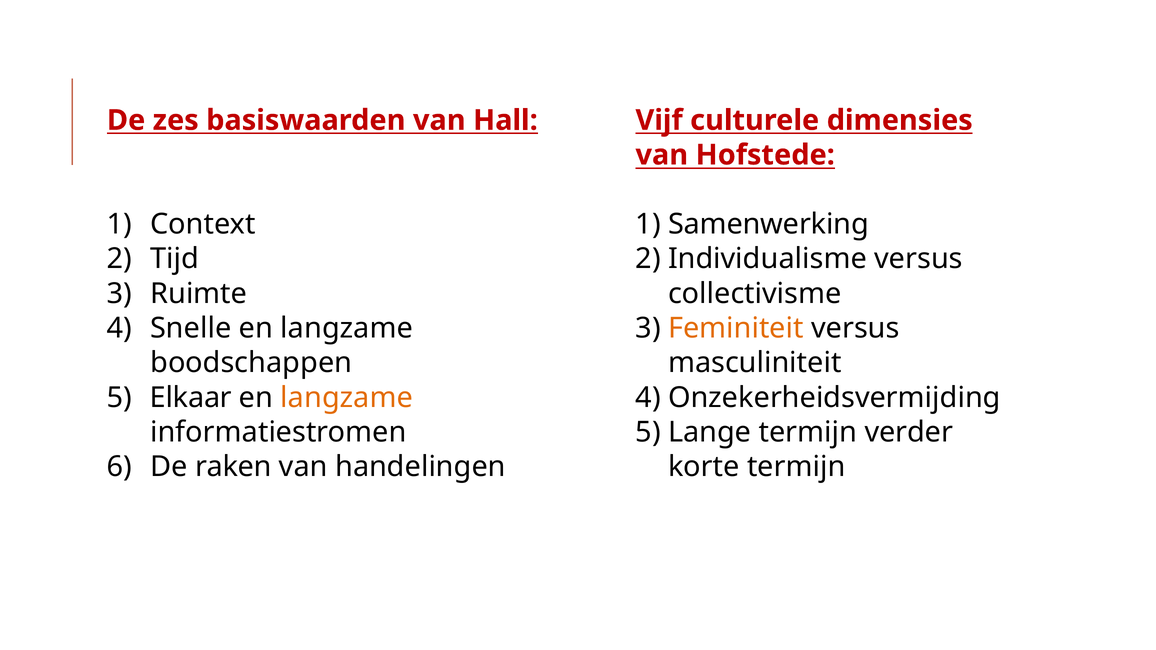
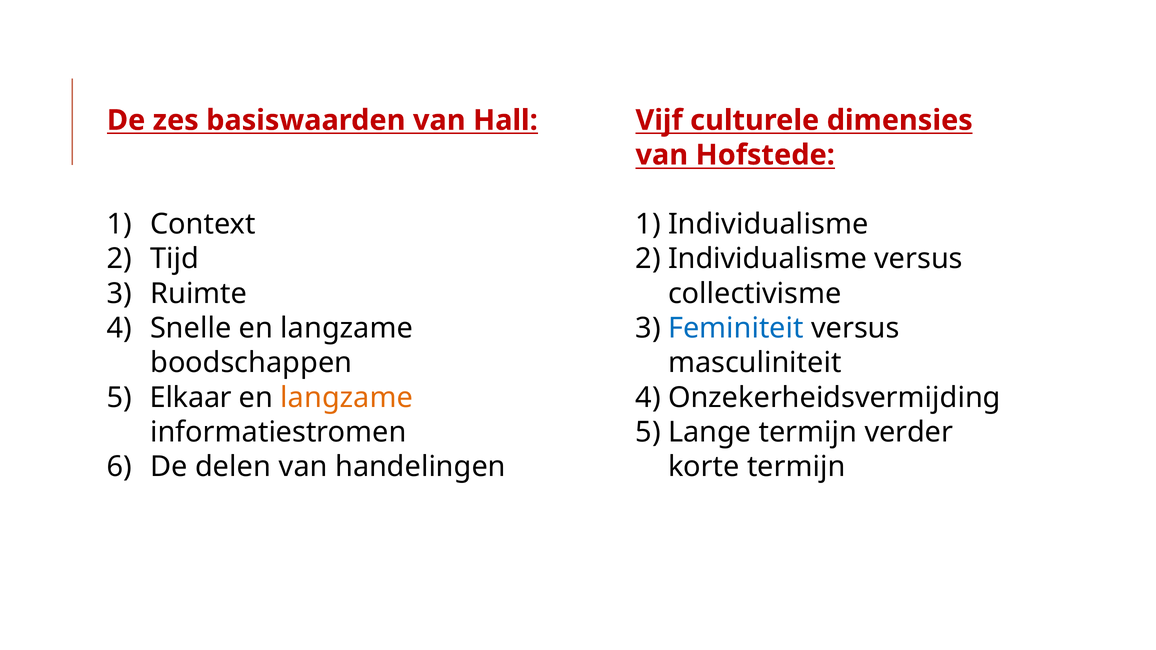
Samenwerking at (768, 224): Samenwerking -> Individualisme
Feminiteit colour: orange -> blue
raken: raken -> delen
